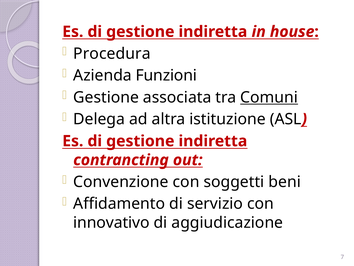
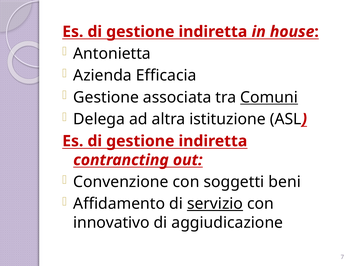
Procedura: Procedura -> Antonietta
Funzioni: Funzioni -> Efficacia
servizio underline: none -> present
